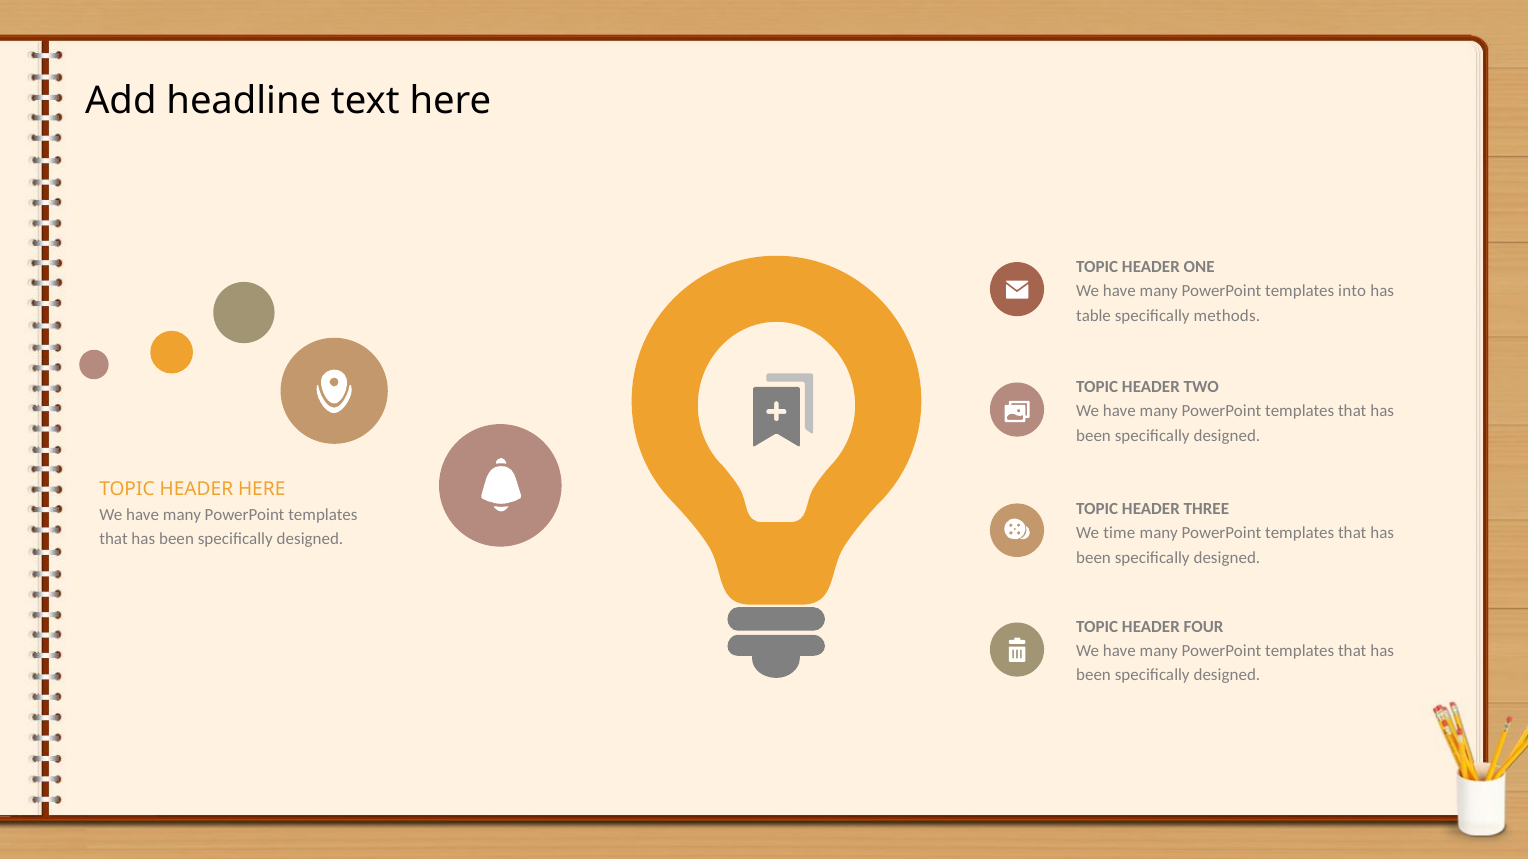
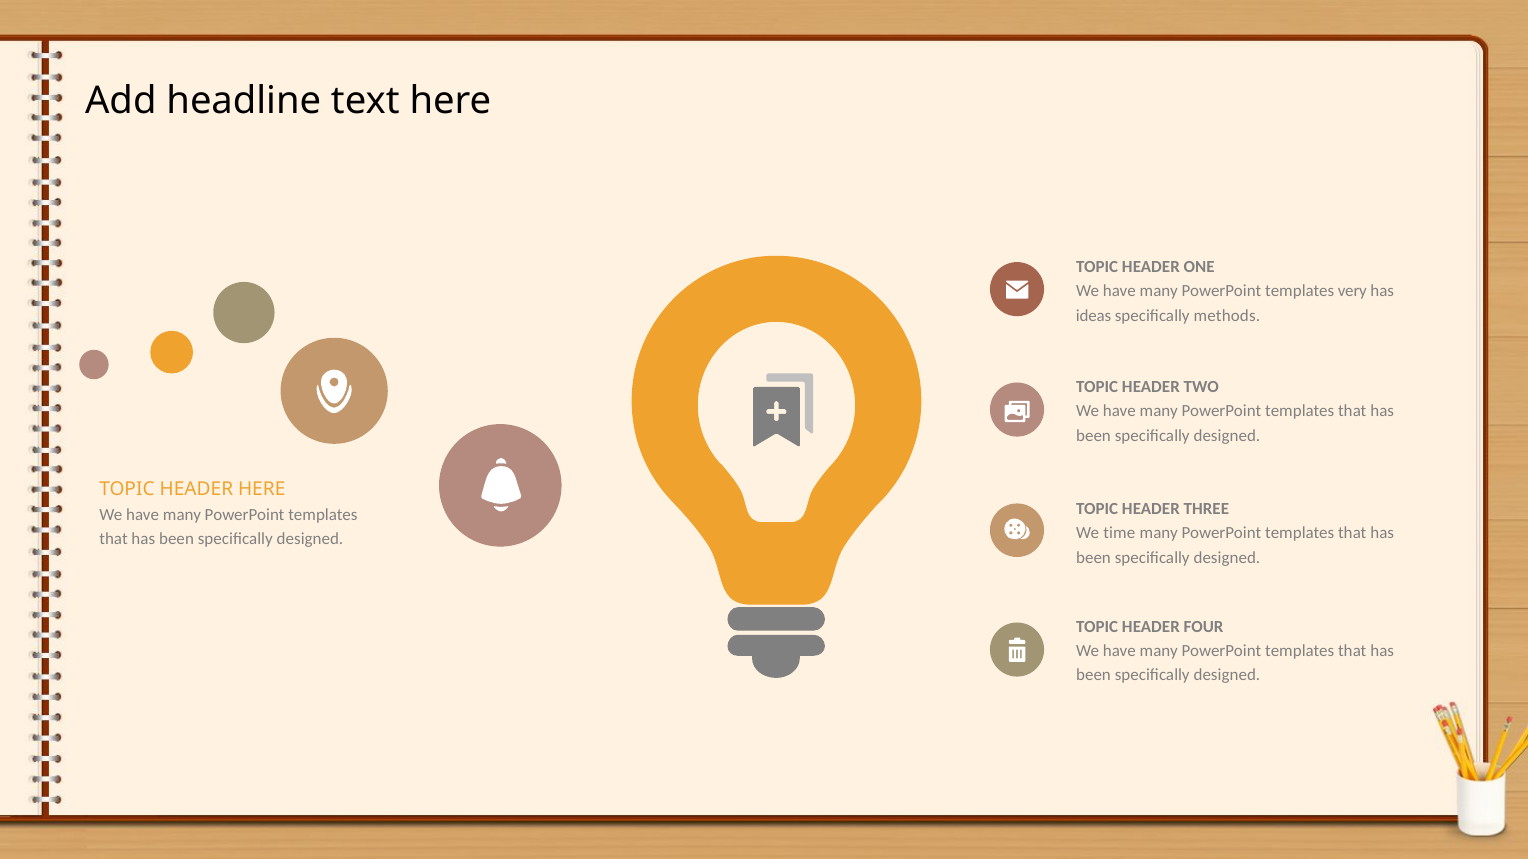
into: into -> very
table: table -> ideas
